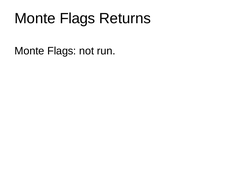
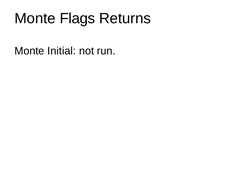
Flags at (62, 51): Flags -> Initial
